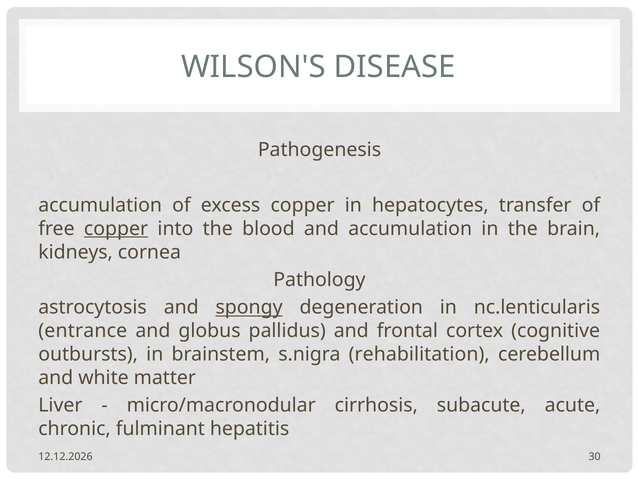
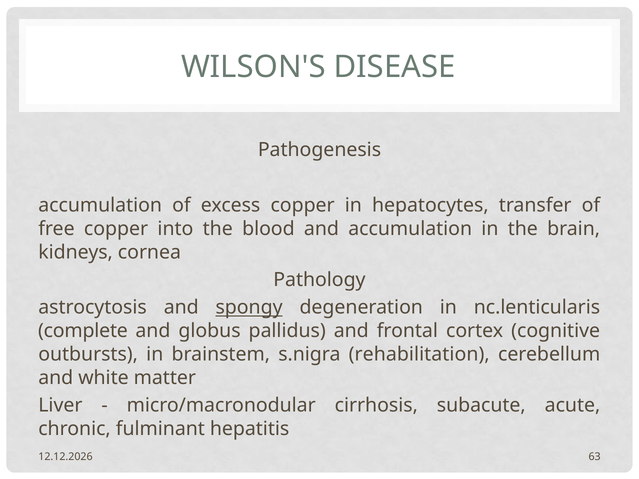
copper at (116, 229) underline: present -> none
entrance: entrance -> complete
30: 30 -> 63
